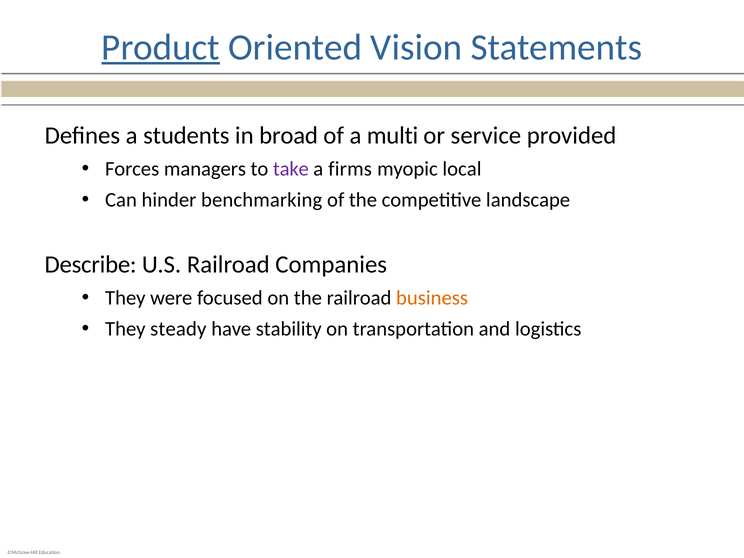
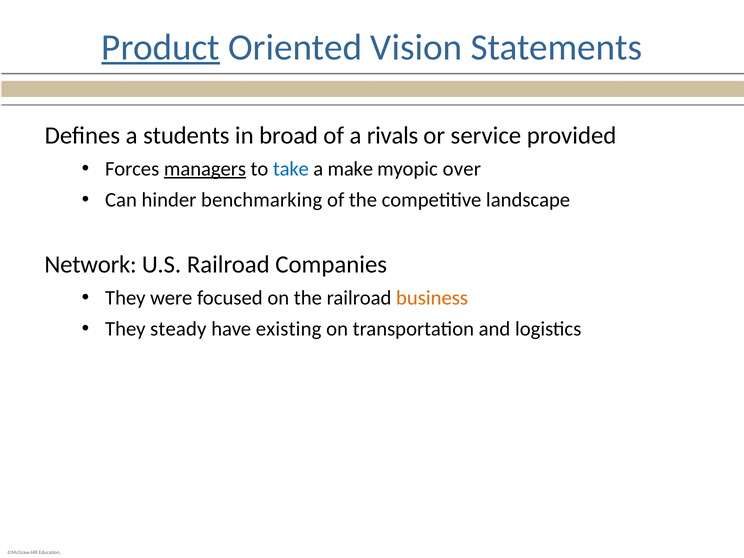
multi: multi -> rivals
managers underline: none -> present
take colour: purple -> blue
firms: firms -> make
local: local -> over
Describe: Describe -> Network
stability: stability -> existing
